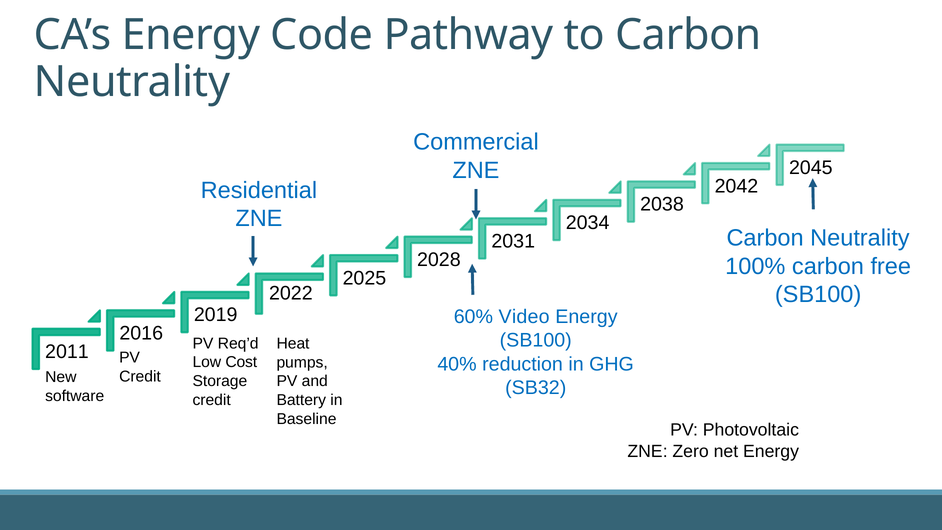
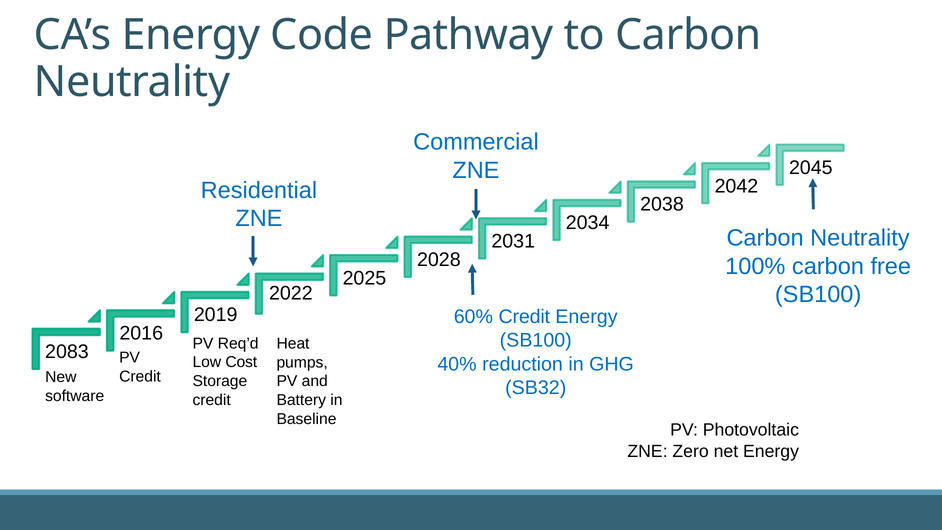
60% Video: Video -> Credit
2011: 2011 -> 2083
